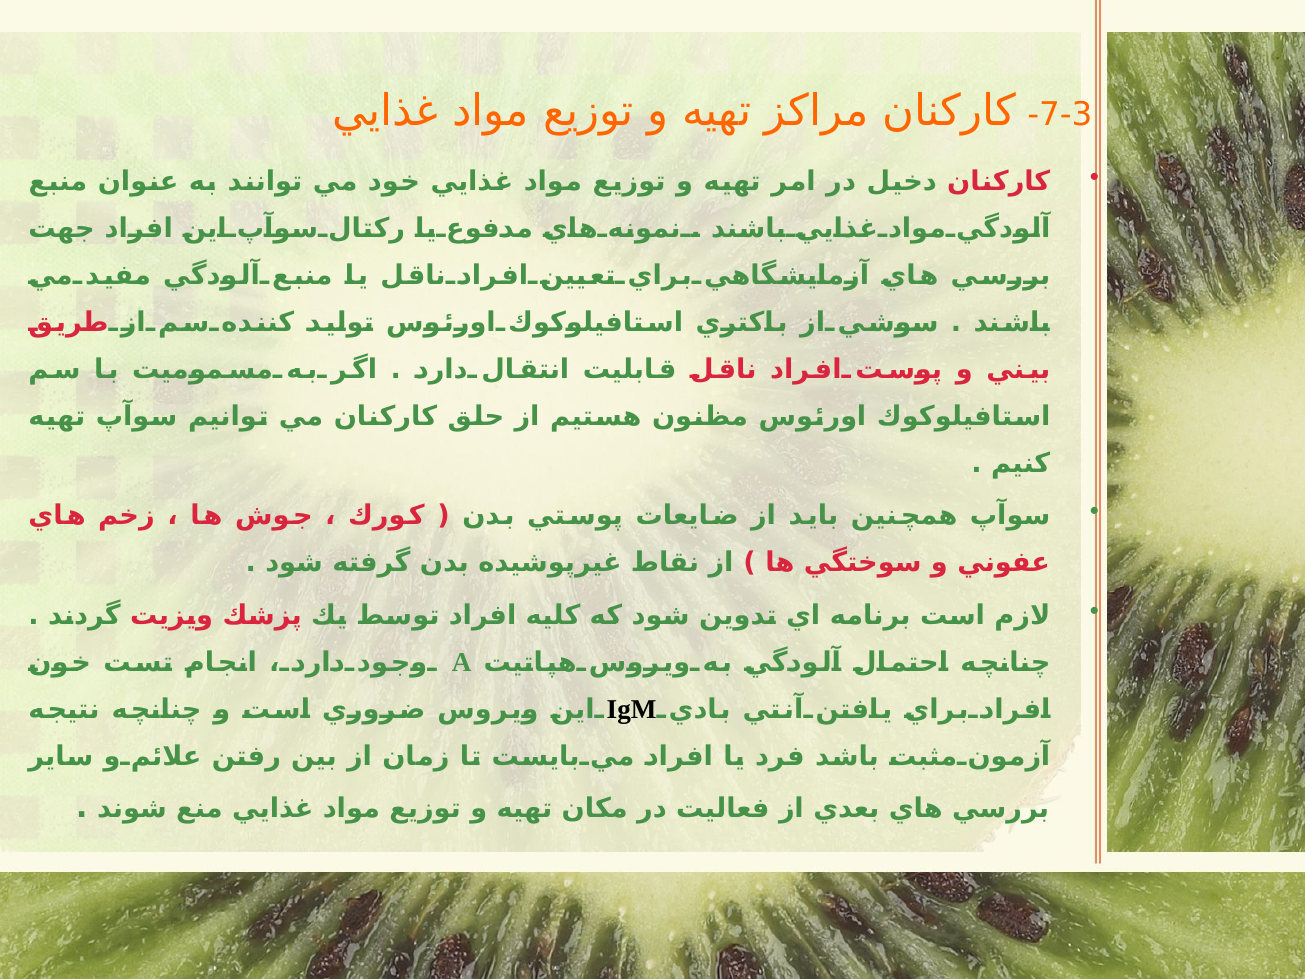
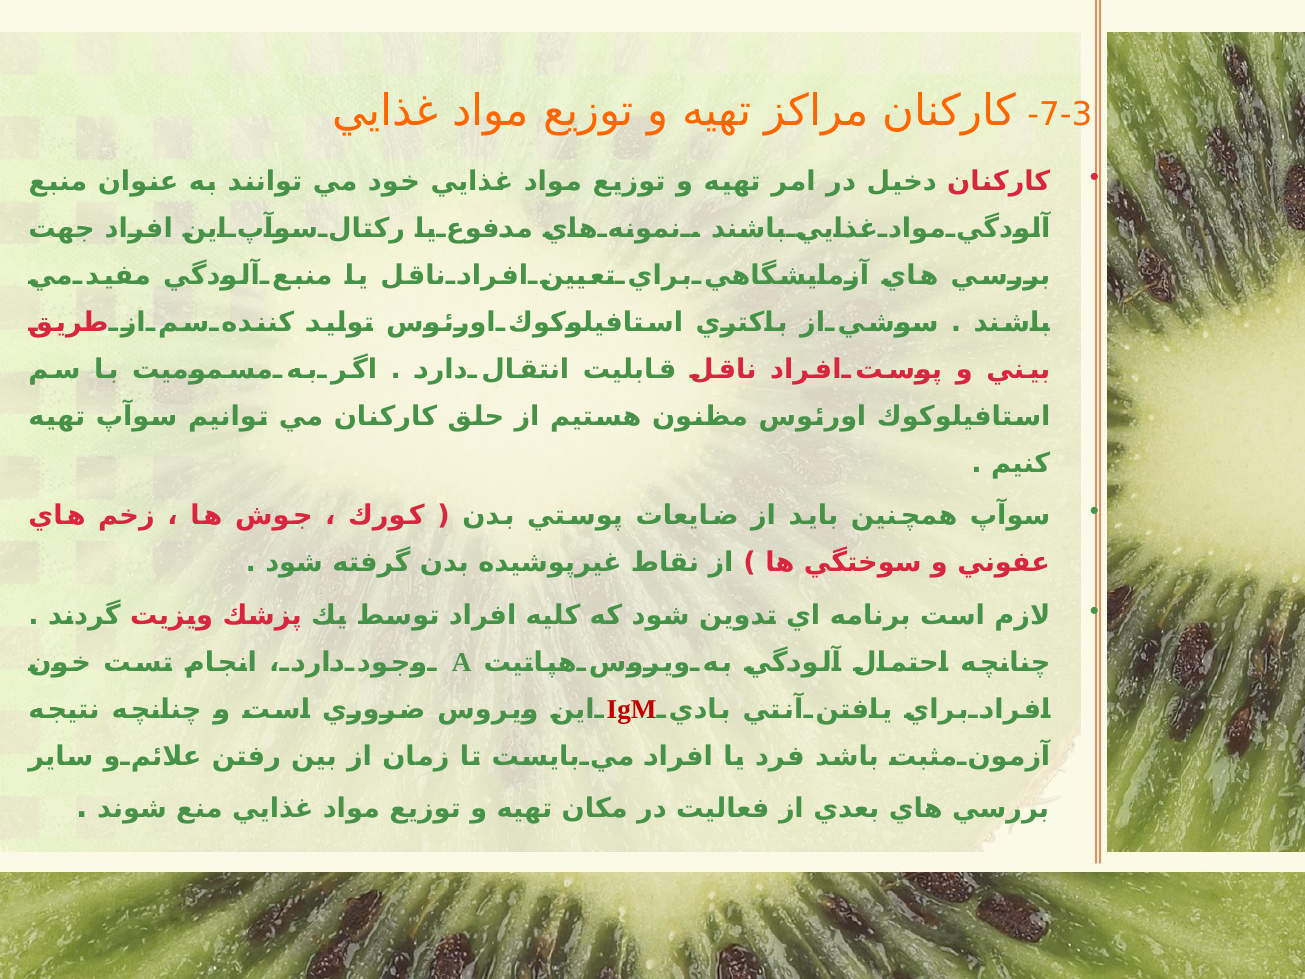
IgM colour: black -> red
